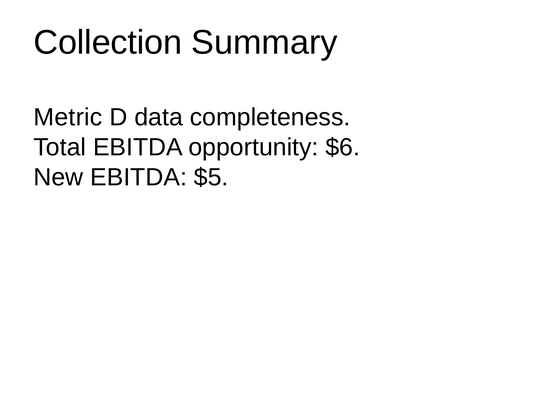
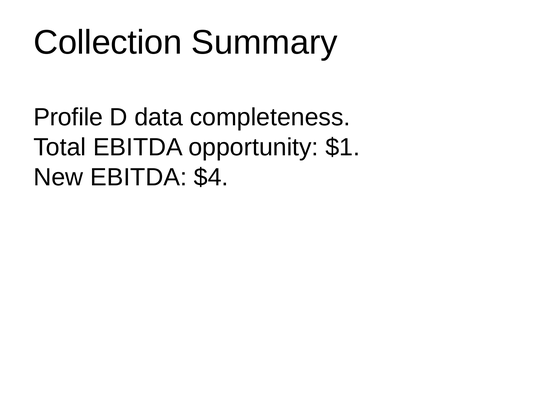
Metric: Metric -> Profile
$6: $6 -> $1
$5: $5 -> $4
